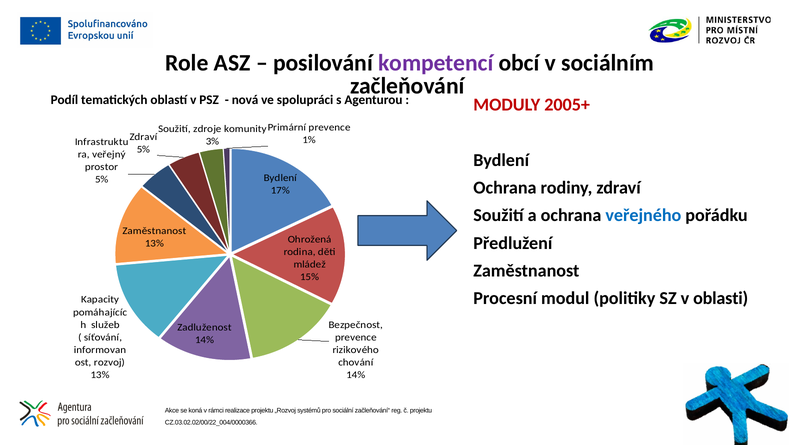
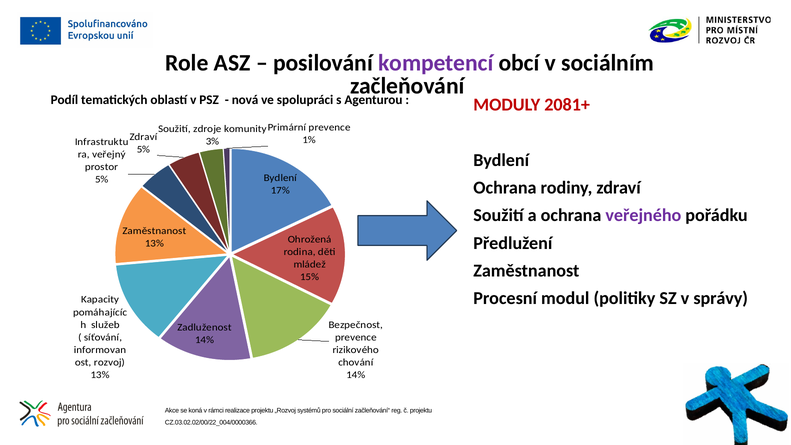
2005+: 2005+ -> 2081+
veřejného colour: blue -> purple
oblasti: oblasti -> správy
